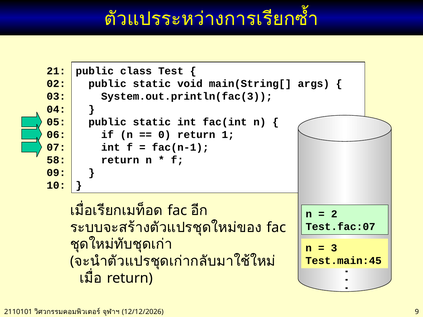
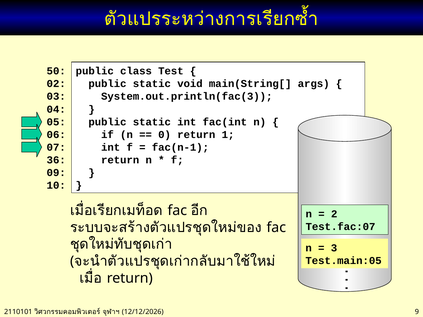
21: 21 -> 50
58: 58 -> 36
Test.main:45: Test.main:45 -> Test.main:05
